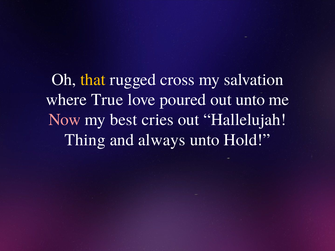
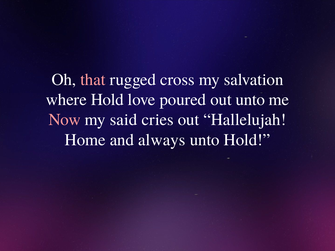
that colour: yellow -> pink
where True: True -> Hold
best: best -> said
Thing: Thing -> Home
